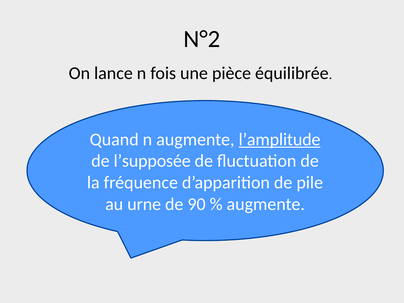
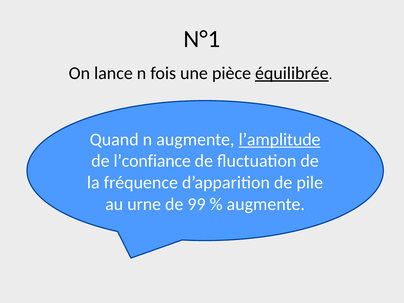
N°2: N°2 -> N°1
équilibrée underline: none -> present
l’supposée: l’supposée -> l’confiance
90: 90 -> 99
